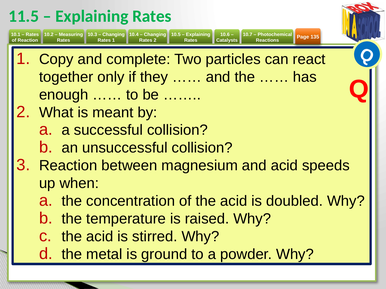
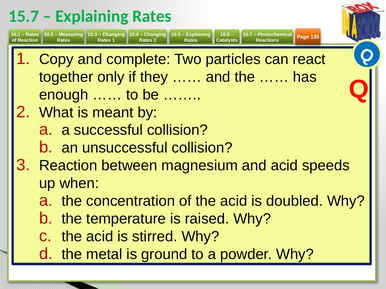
11.5: 11.5 -> 15.7
